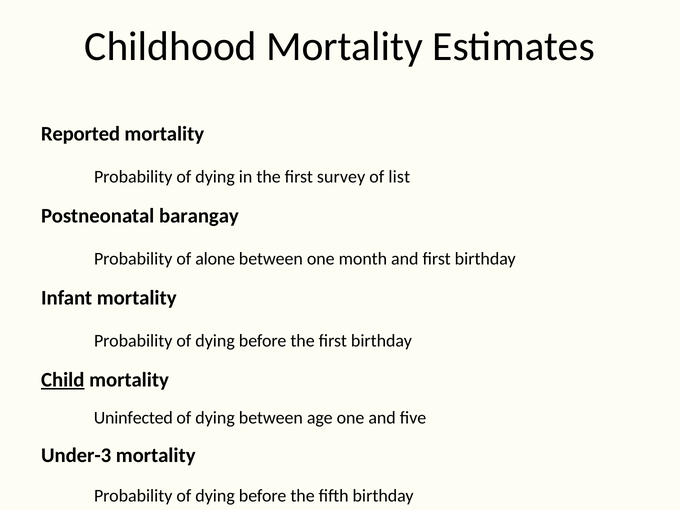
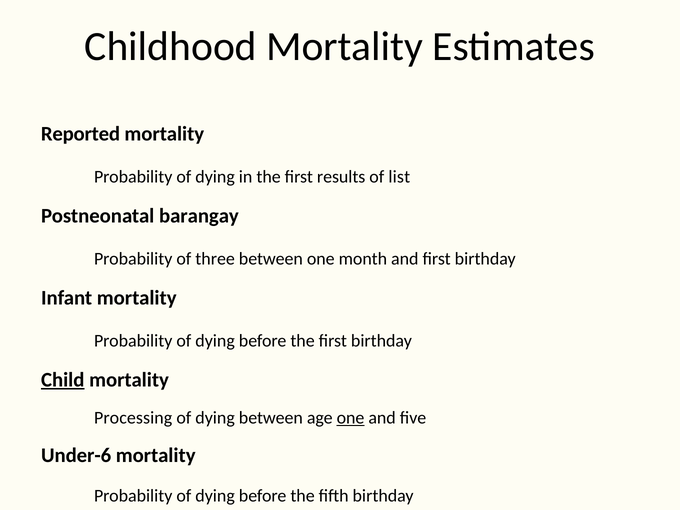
survey: survey -> results
alone: alone -> three
Uninfected: Uninfected -> Processing
one at (351, 418) underline: none -> present
Under-3: Under-3 -> Under-6
